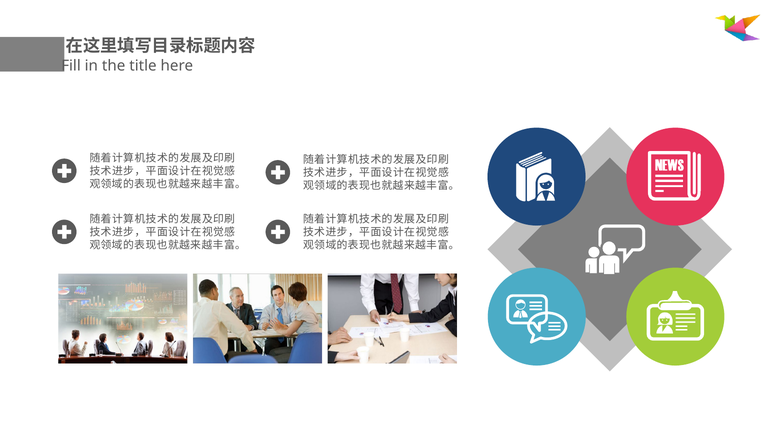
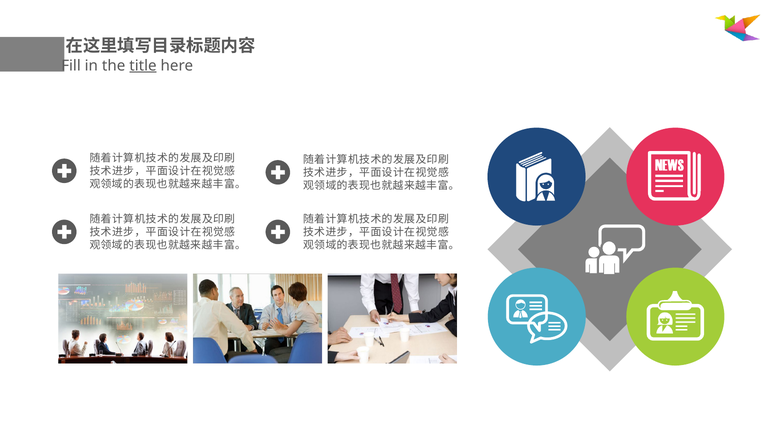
title underline: none -> present
